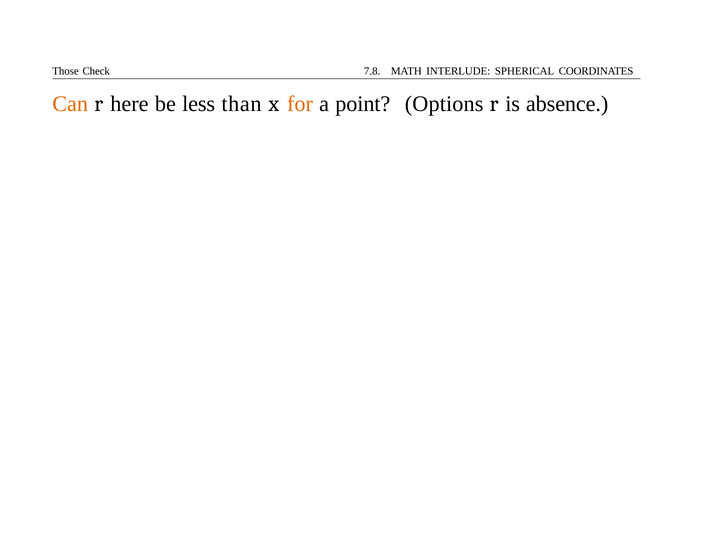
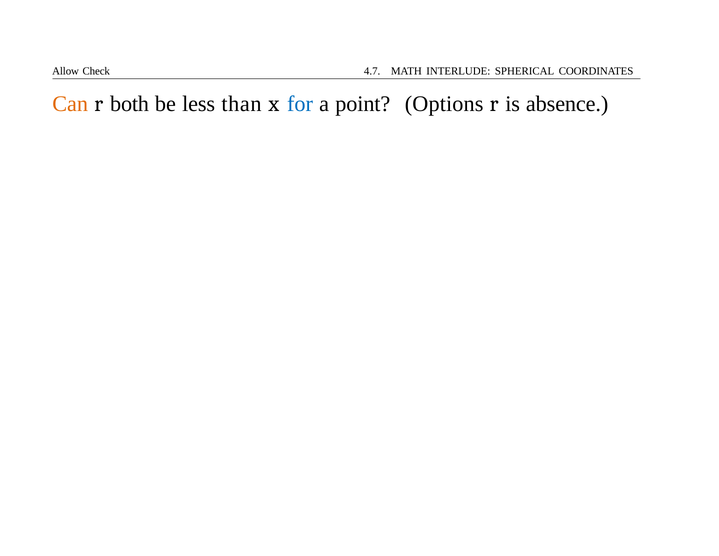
Those: Those -> Allow
7.8: 7.8 -> 4.7
here: here -> both
for colour: orange -> blue
